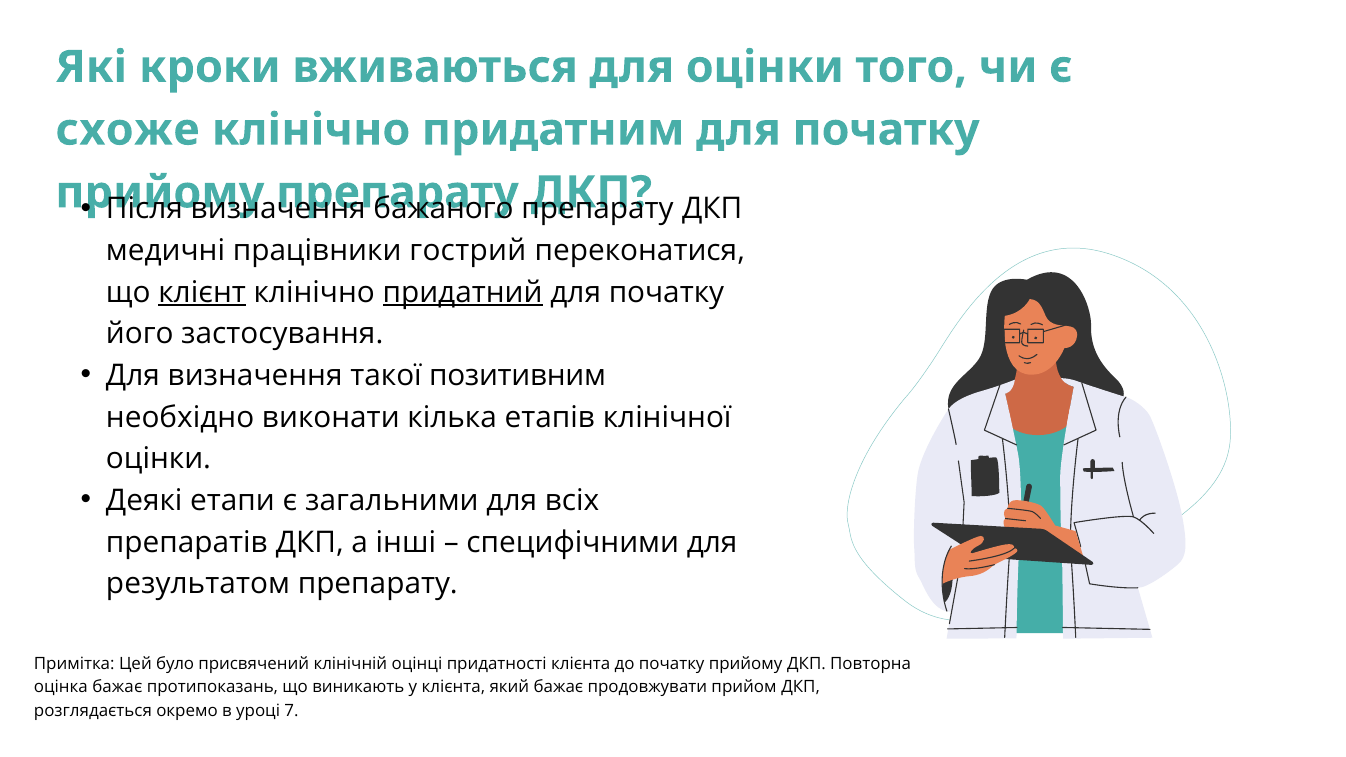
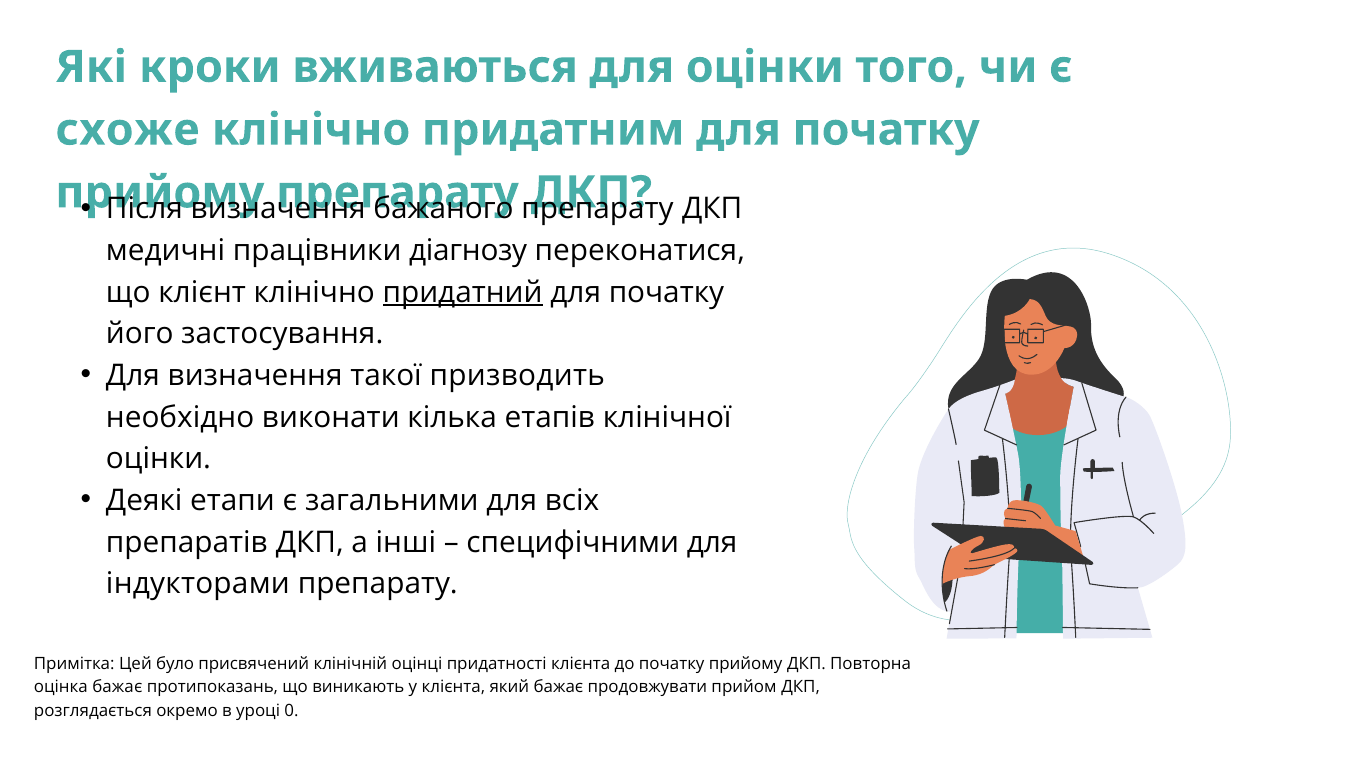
гострий: гострий -> діагнозу
клієнт underline: present -> none
позитивним: позитивним -> призводить
результатом: результатом -> індукторами
7: 7 -> 0
